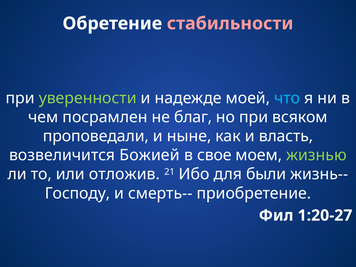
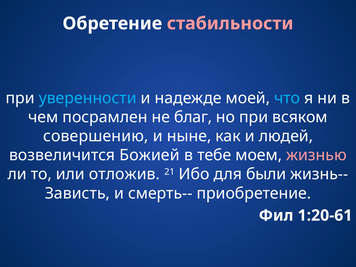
уверенности colour: light green -> light blue
проповедали: проповедали -> совершению
власть: власть -> людей
свое: свое -> тебе
жизнью colour: light green -> pink
Господу: Господу -> Зависть
1:20-27: 1:20-27 -> 1:20-61
